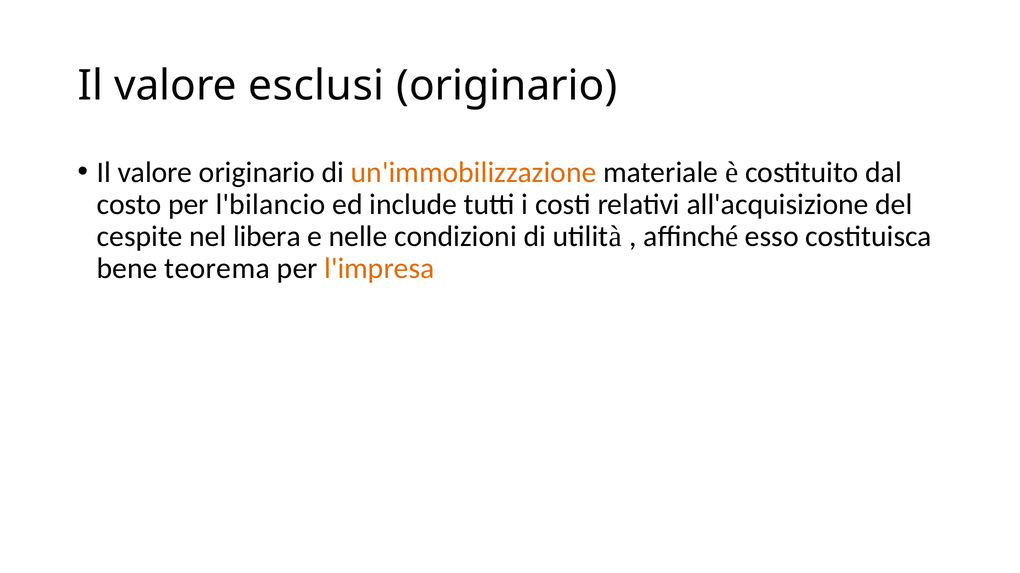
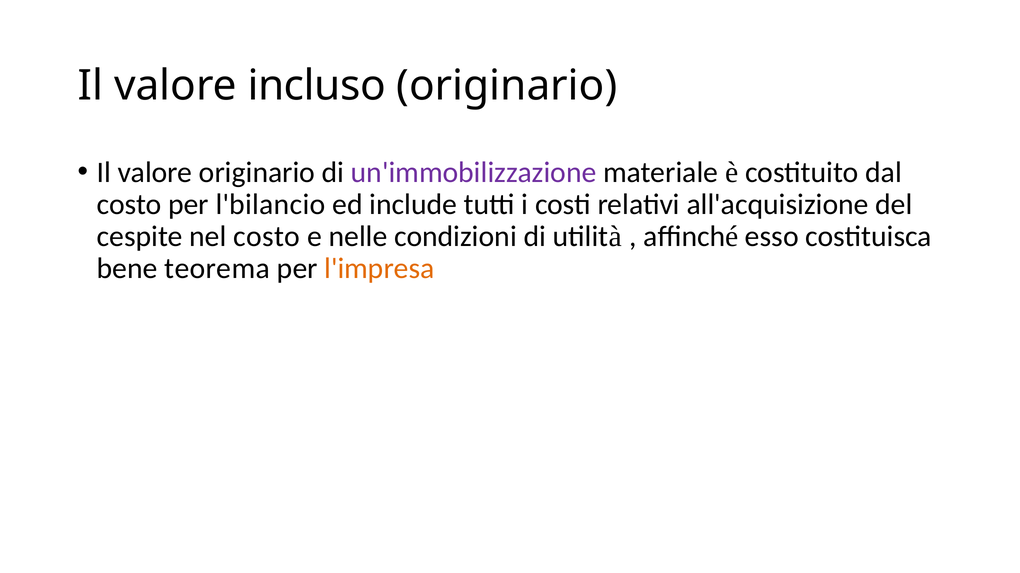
esclusi: esclusi -> incluso
un'immobilizzazione colour: orange -> purple
nel libera: libera -> costo
